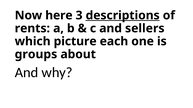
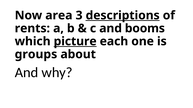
here: here -> area
sellers: sellers -> booms
picture underline: none -> present
